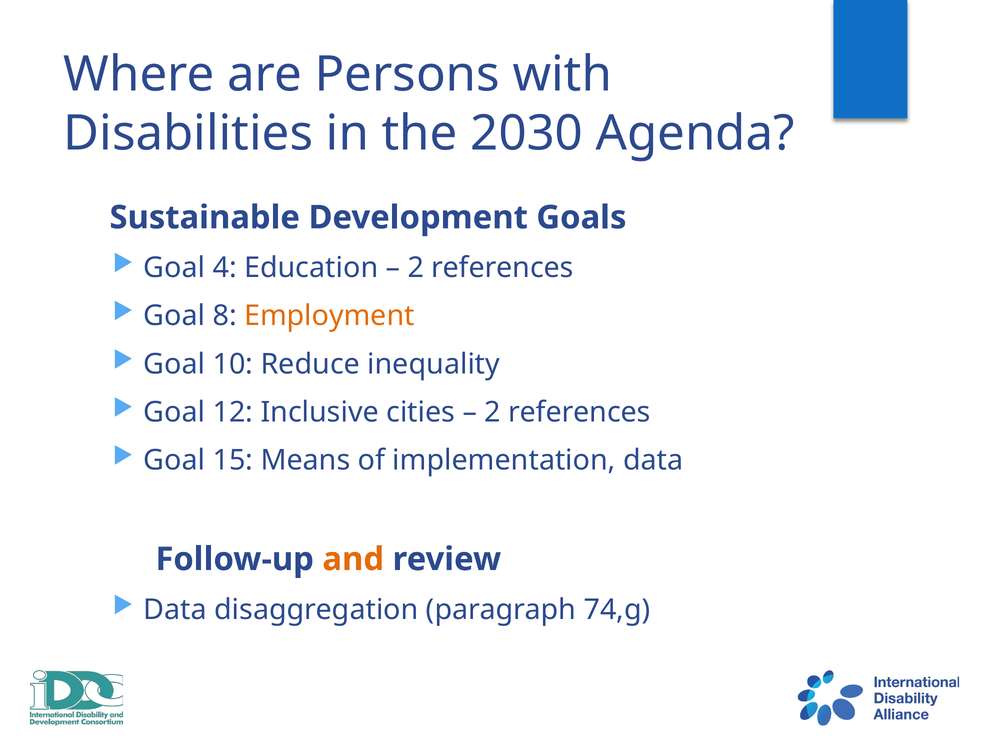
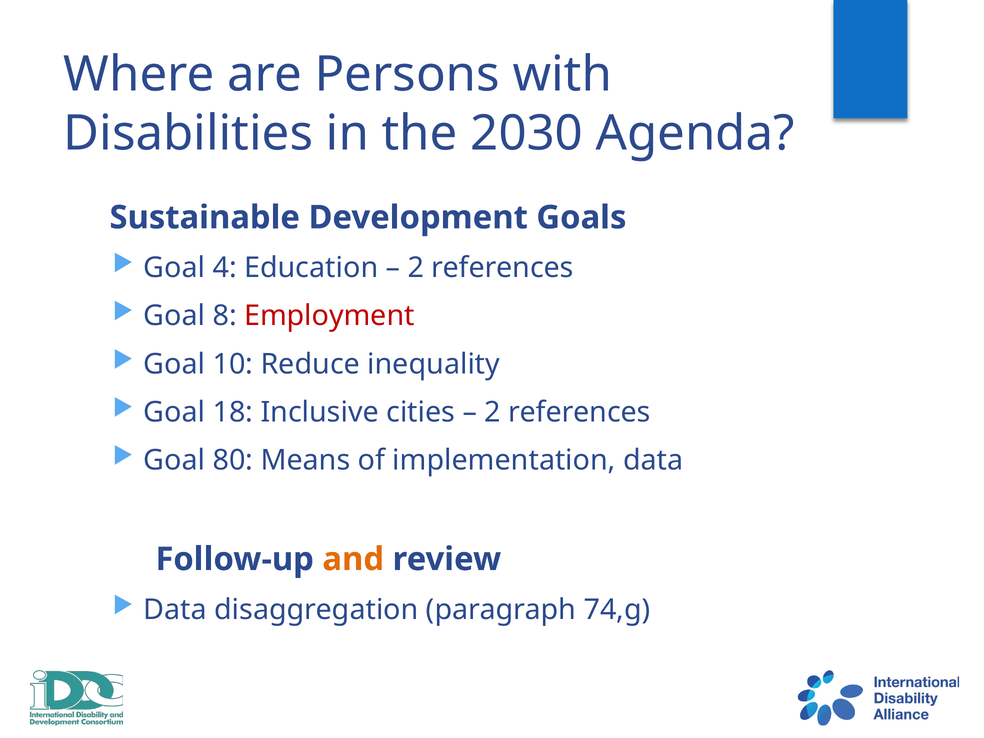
Employment colour: orange -> red
12: 12 -> 18
15: 15 -> 80
